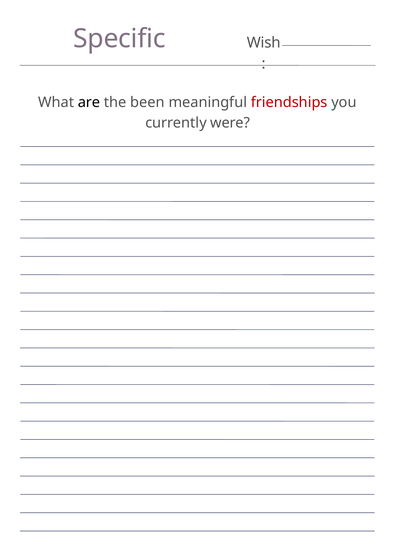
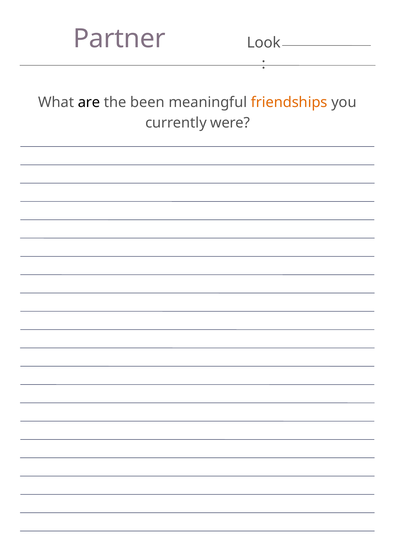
Specific: Specific -> Partner
Wish: Wish -> Look
friendships colour: red -> orange
